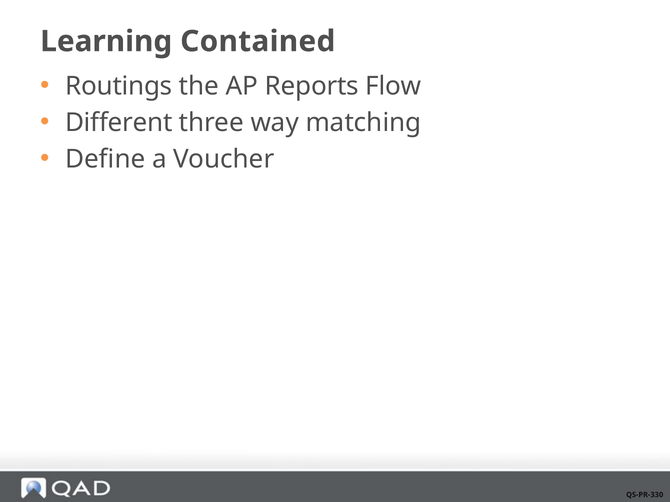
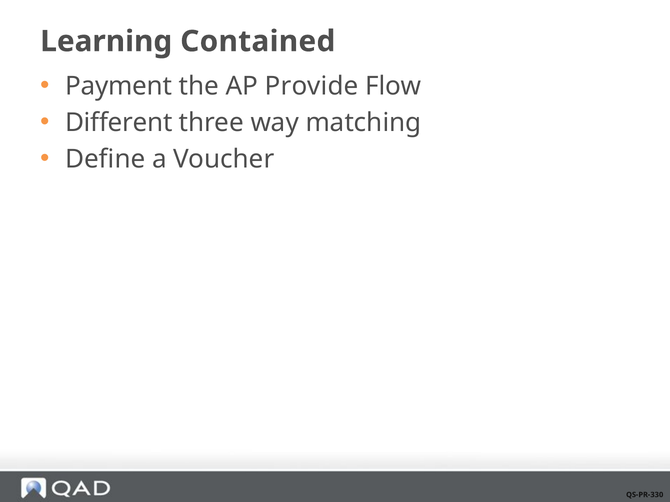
Routings: Routings -> Payment
Reports: Reports -> Provide
